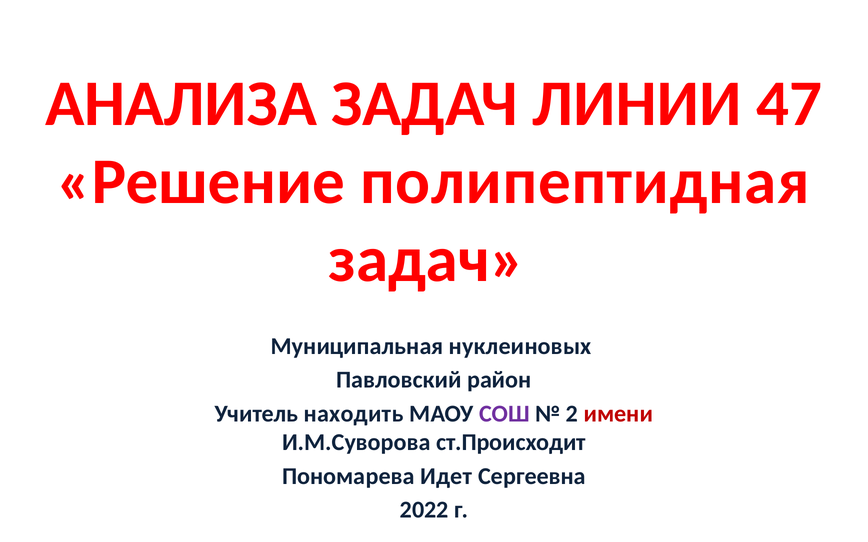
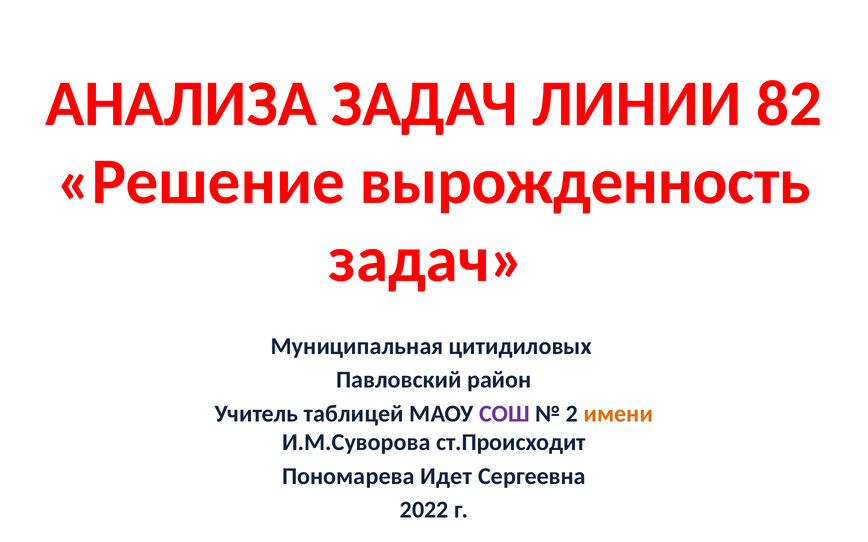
47: 47 -> 82
полипептидная: полипептидная -> вырожденность
нуклеиновых: нуклеиновых -> цитидиловых
находить: находить -> таблицей
имени colour: red -> orange
